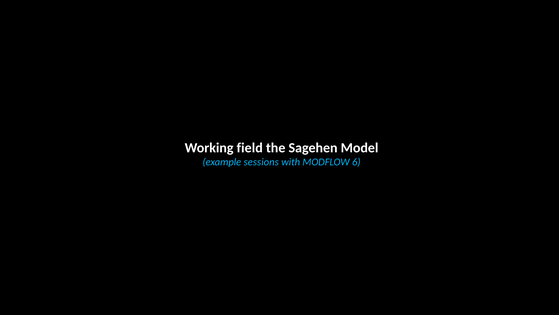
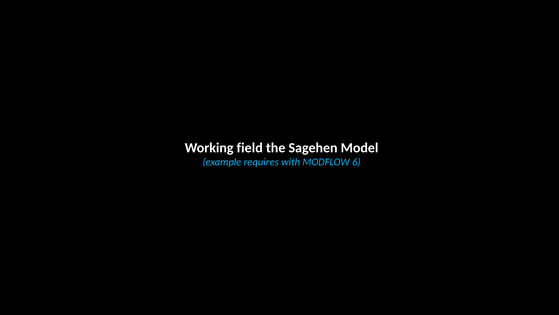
sessions: sessions -> requires
